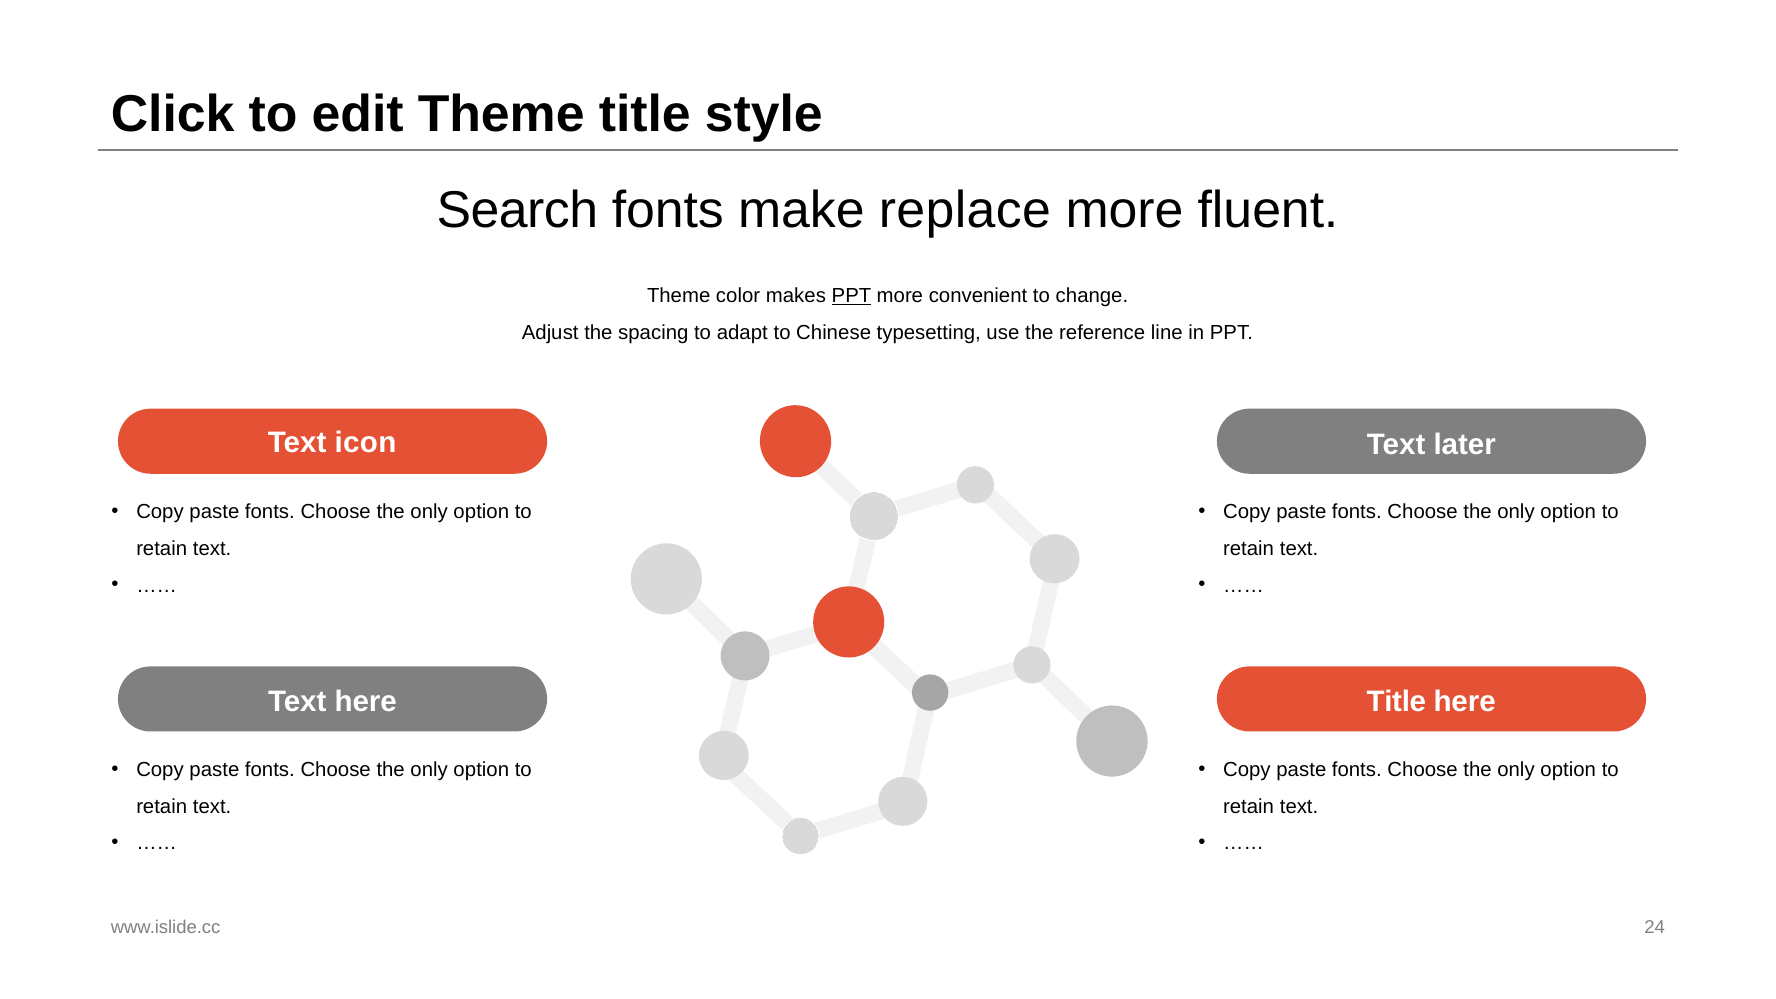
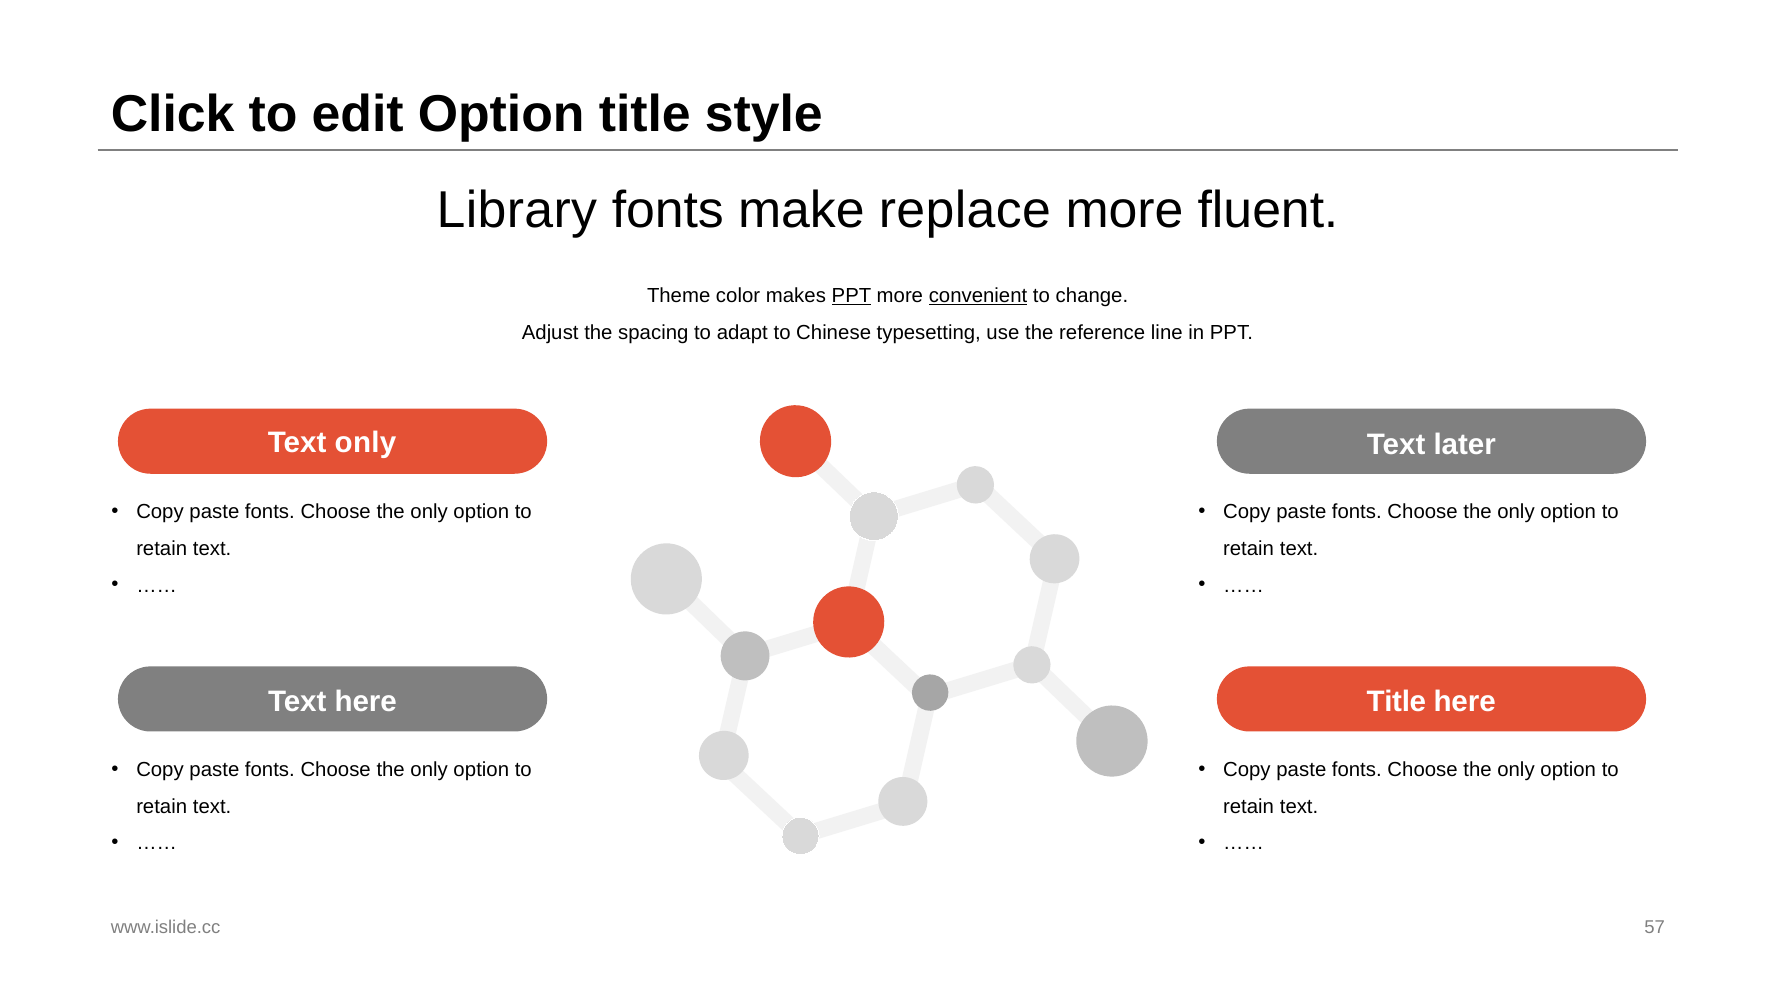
edit Theme: Theme -> Option
Search: Search -> Library
convenient underline: none -> present
Text icon: icon -> only
24: 24 -> 57
